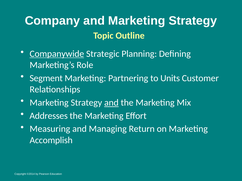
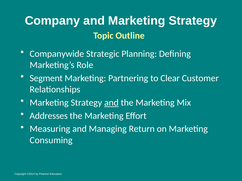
Companywide underline: present -> none
Units: Units -> Clear
Accomplish: Accomplish -> Consuming
